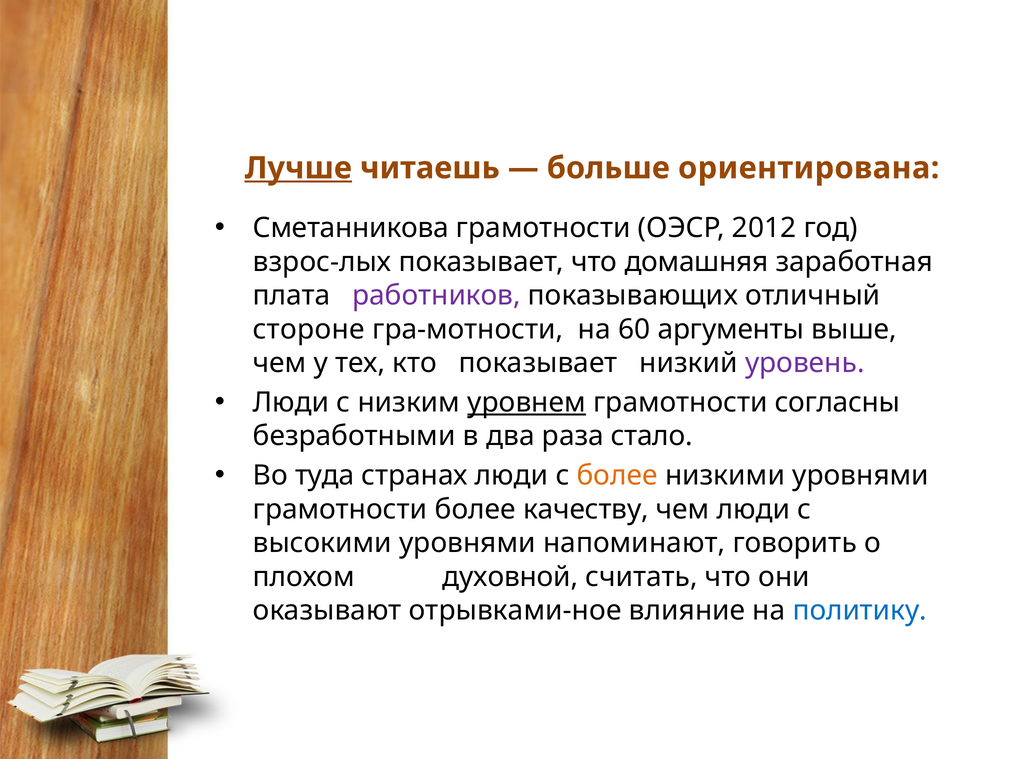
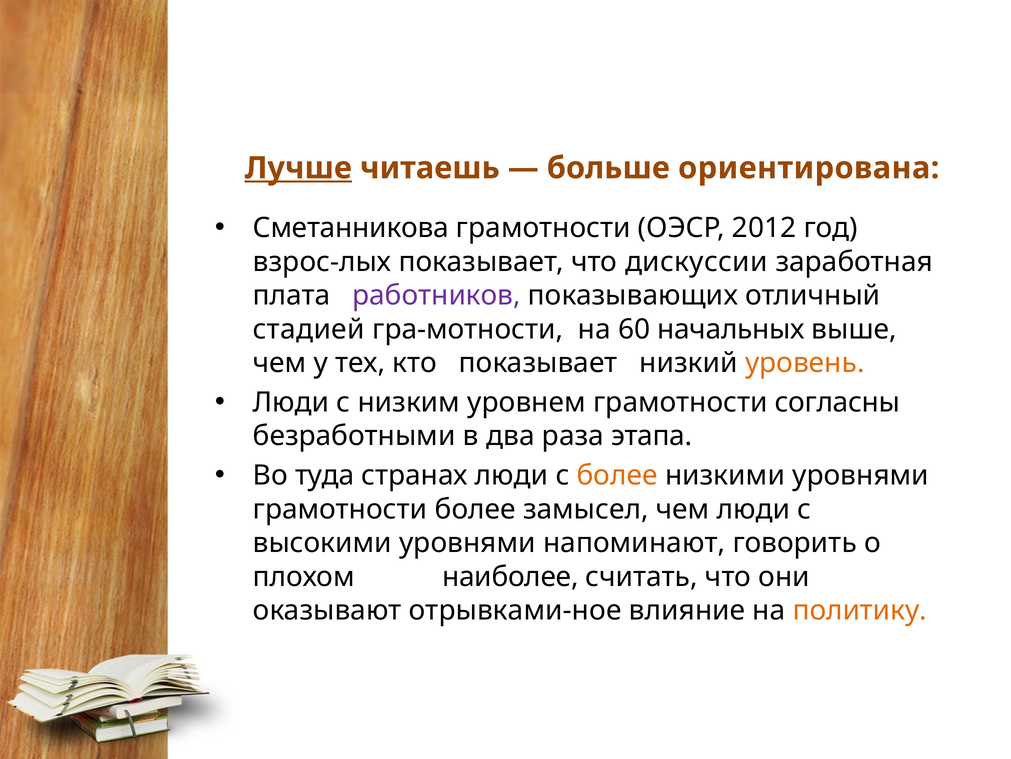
домашняя: домашняя -> дискуссии
стороне: стороне -> стадией
аргументы: аргументы -> начальных
уровень colour: purple -> orange
уровнем underline: present -> none
стало: стало -> этапа
качеству: качеству -> замысел
духовной: духовной -> наиболее
политику colour: blue -> orange
